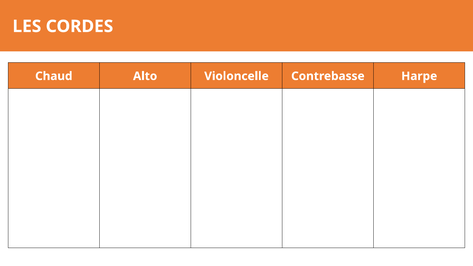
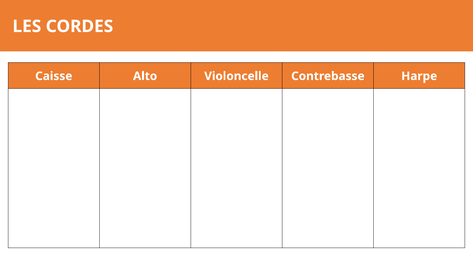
Chaud: Chaud -> Caisse
